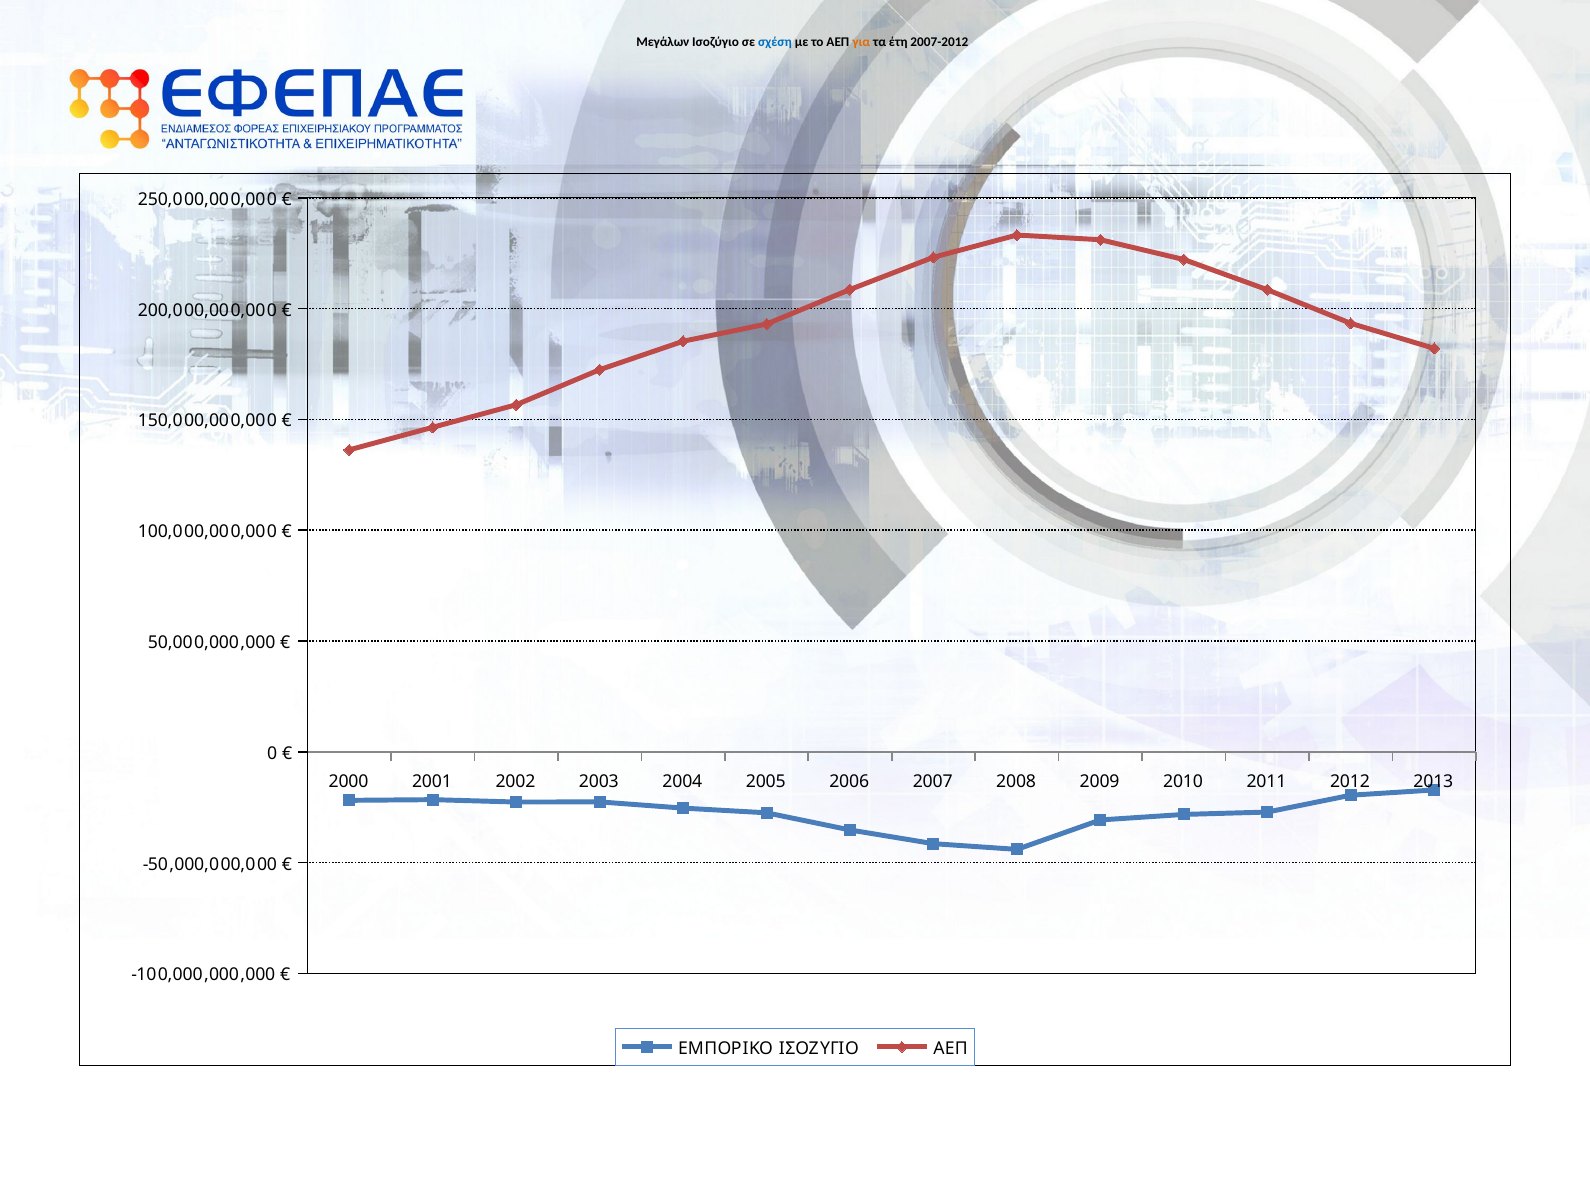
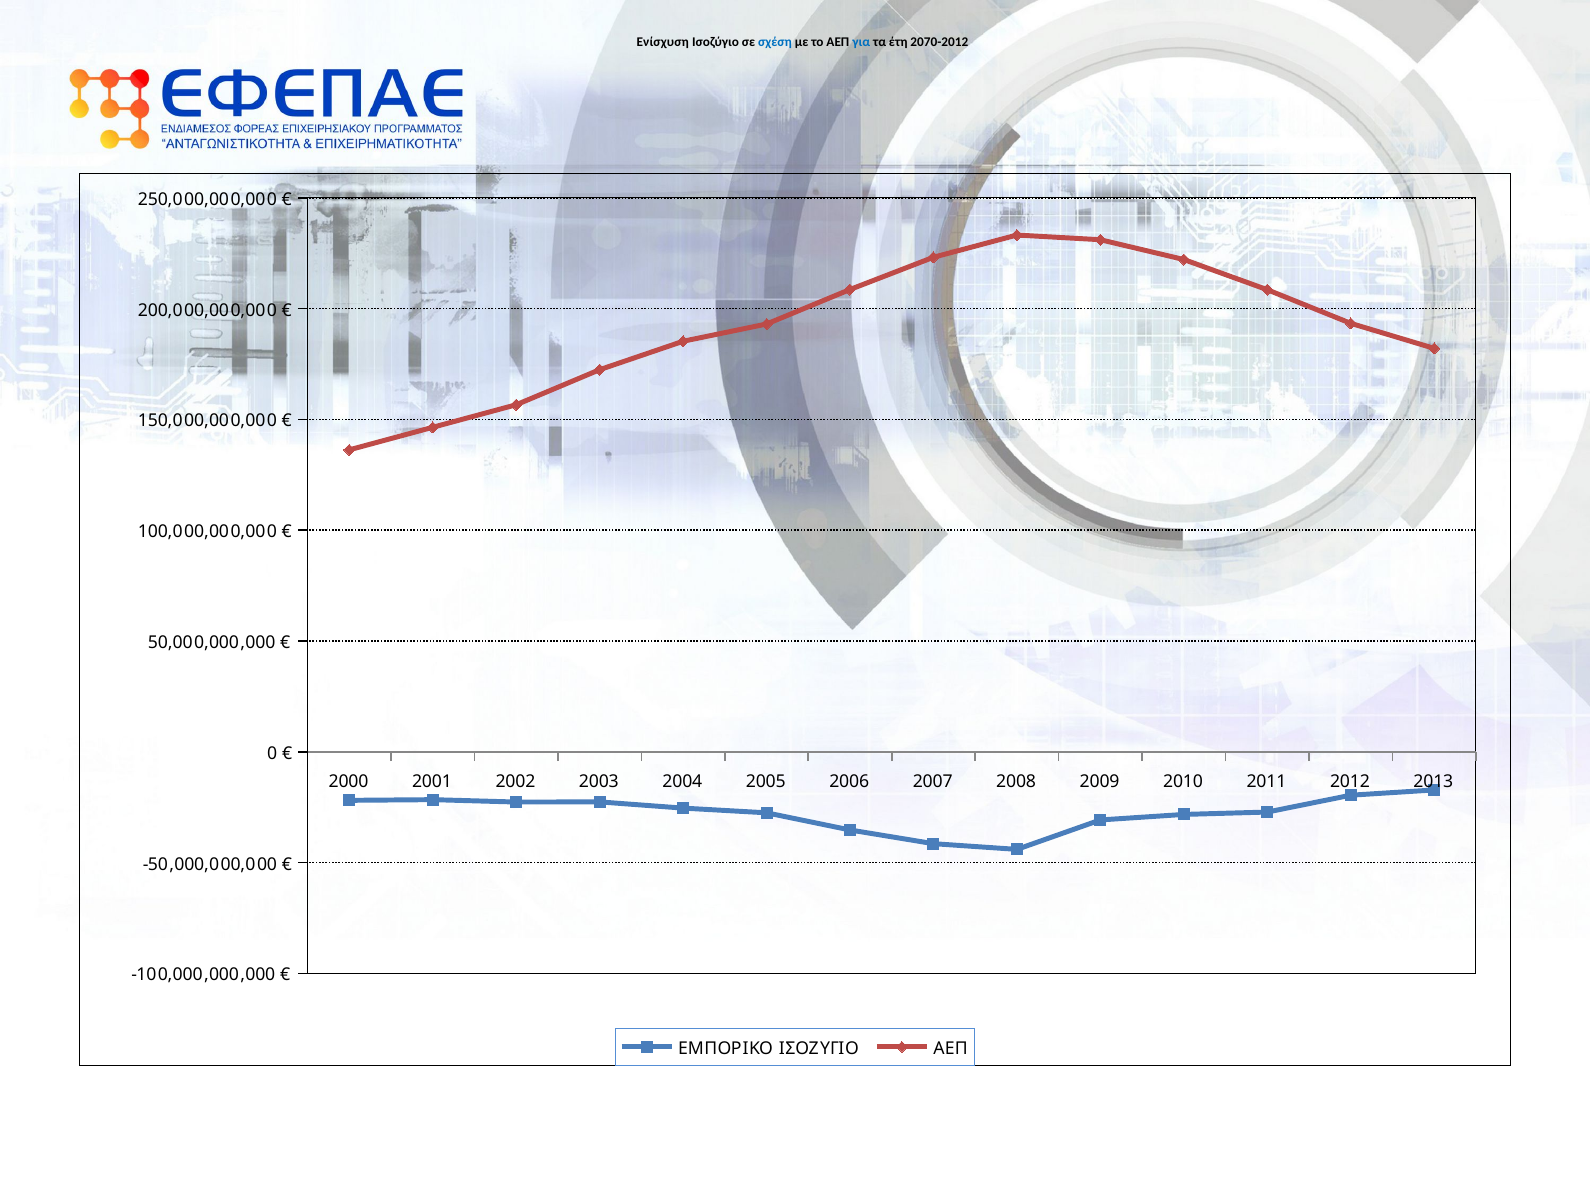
Μεγάλων: Μεγάλων -> Ενίσχυση
για colour: orange -> blue
2007-2012: 2007-2012 -> 2070-2012
